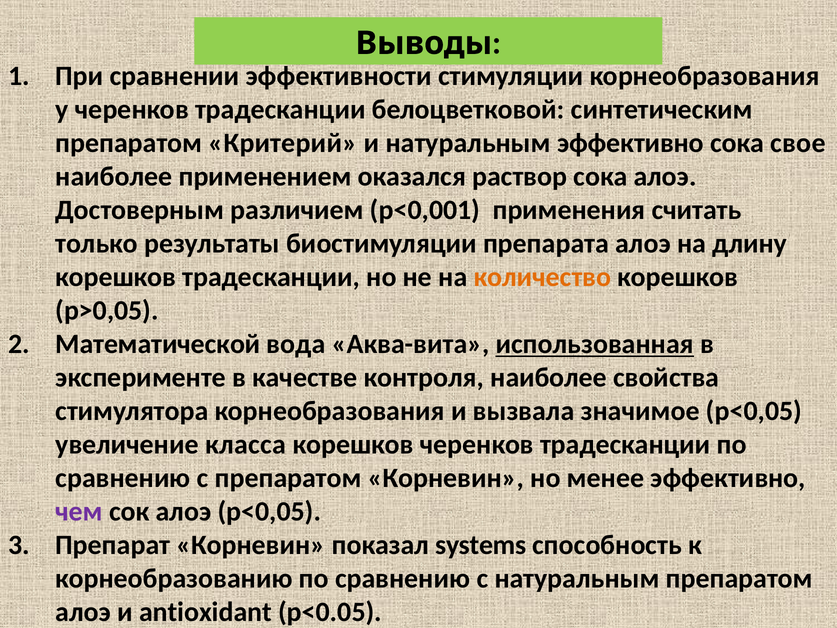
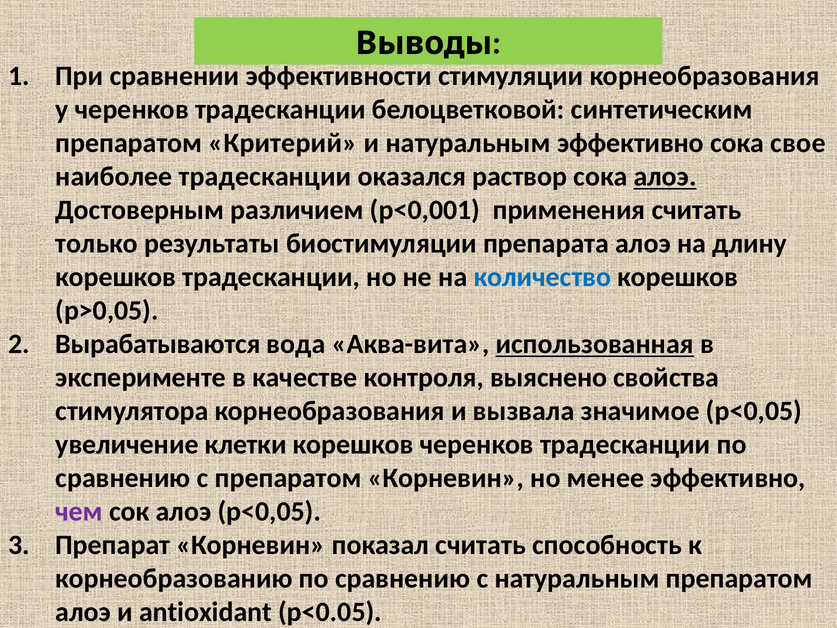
наиболее применением: применением -> традесканции
алоэ at (665, 177) underline: none -> present
количество colour: orange -> blue
Математической: Математической -> Вырабатываются
контроля наиболее: наиболее -> выяснено
класса: класса -> клетки
показал systems: systems -> считать
